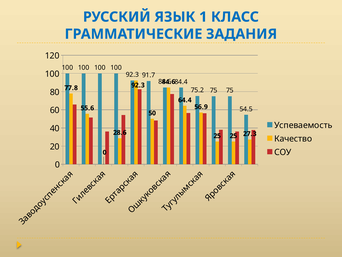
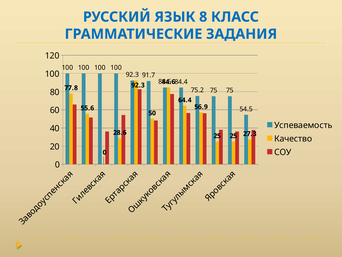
1: 1 -> 8
